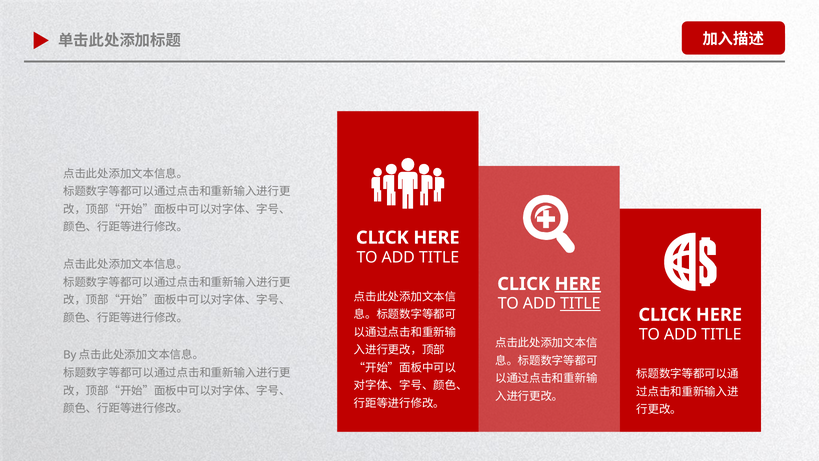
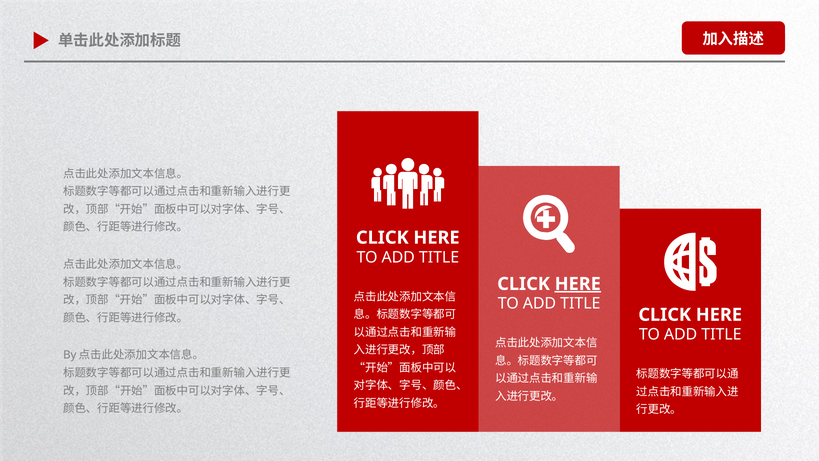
TITLE at (580, 303) underline: present -> none
